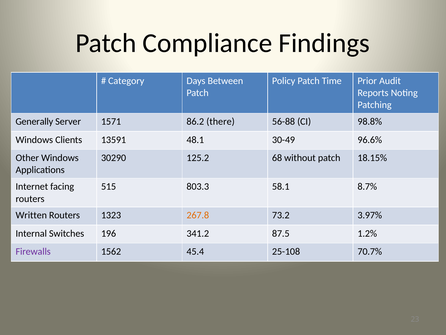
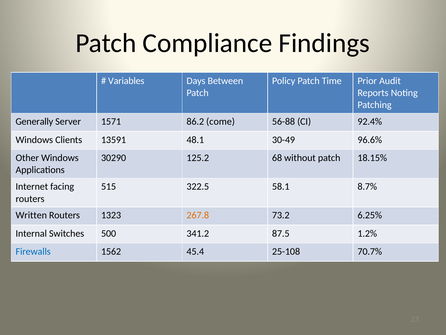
Category: Category -> Variables
there: there -> come
98.8%: 98.8% -> 92.4%
803.3: 803.3 -> 322.5
3.97%: 3.97% -> 6.25%
196: 196 -> 500
Firewalls colour: purple -> blue
